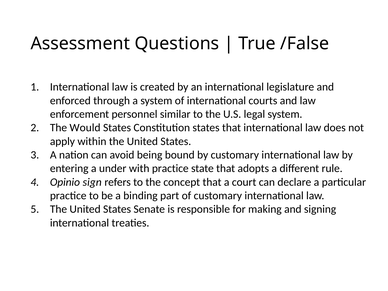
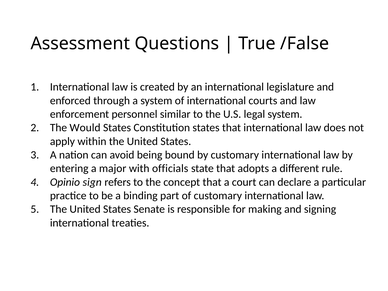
under: under -> major
with practice: practice -> officials
